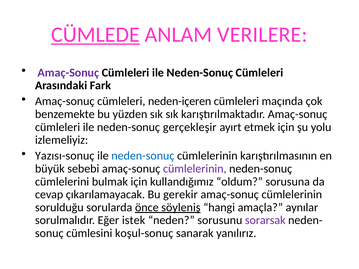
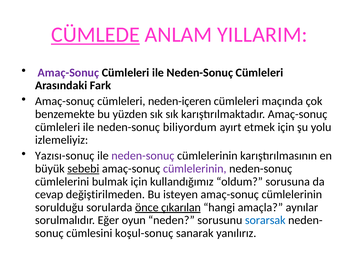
VERILERE: VERILERE -> YILLARIM
gerçekleşir: gerçekleşir -> biliyordum
neden-sonuç at (143, 156) colour: blue -> purple
sebebi underline: none -> present
çıkarılamayacak: çıkarılamayacak -> değiştirilmeden
gerekir: gerekir -> isteyen
söyleniş: söyleniş -> çıkarılan
istek: istek -> oyun
sorarsak colour: purple -> blue
